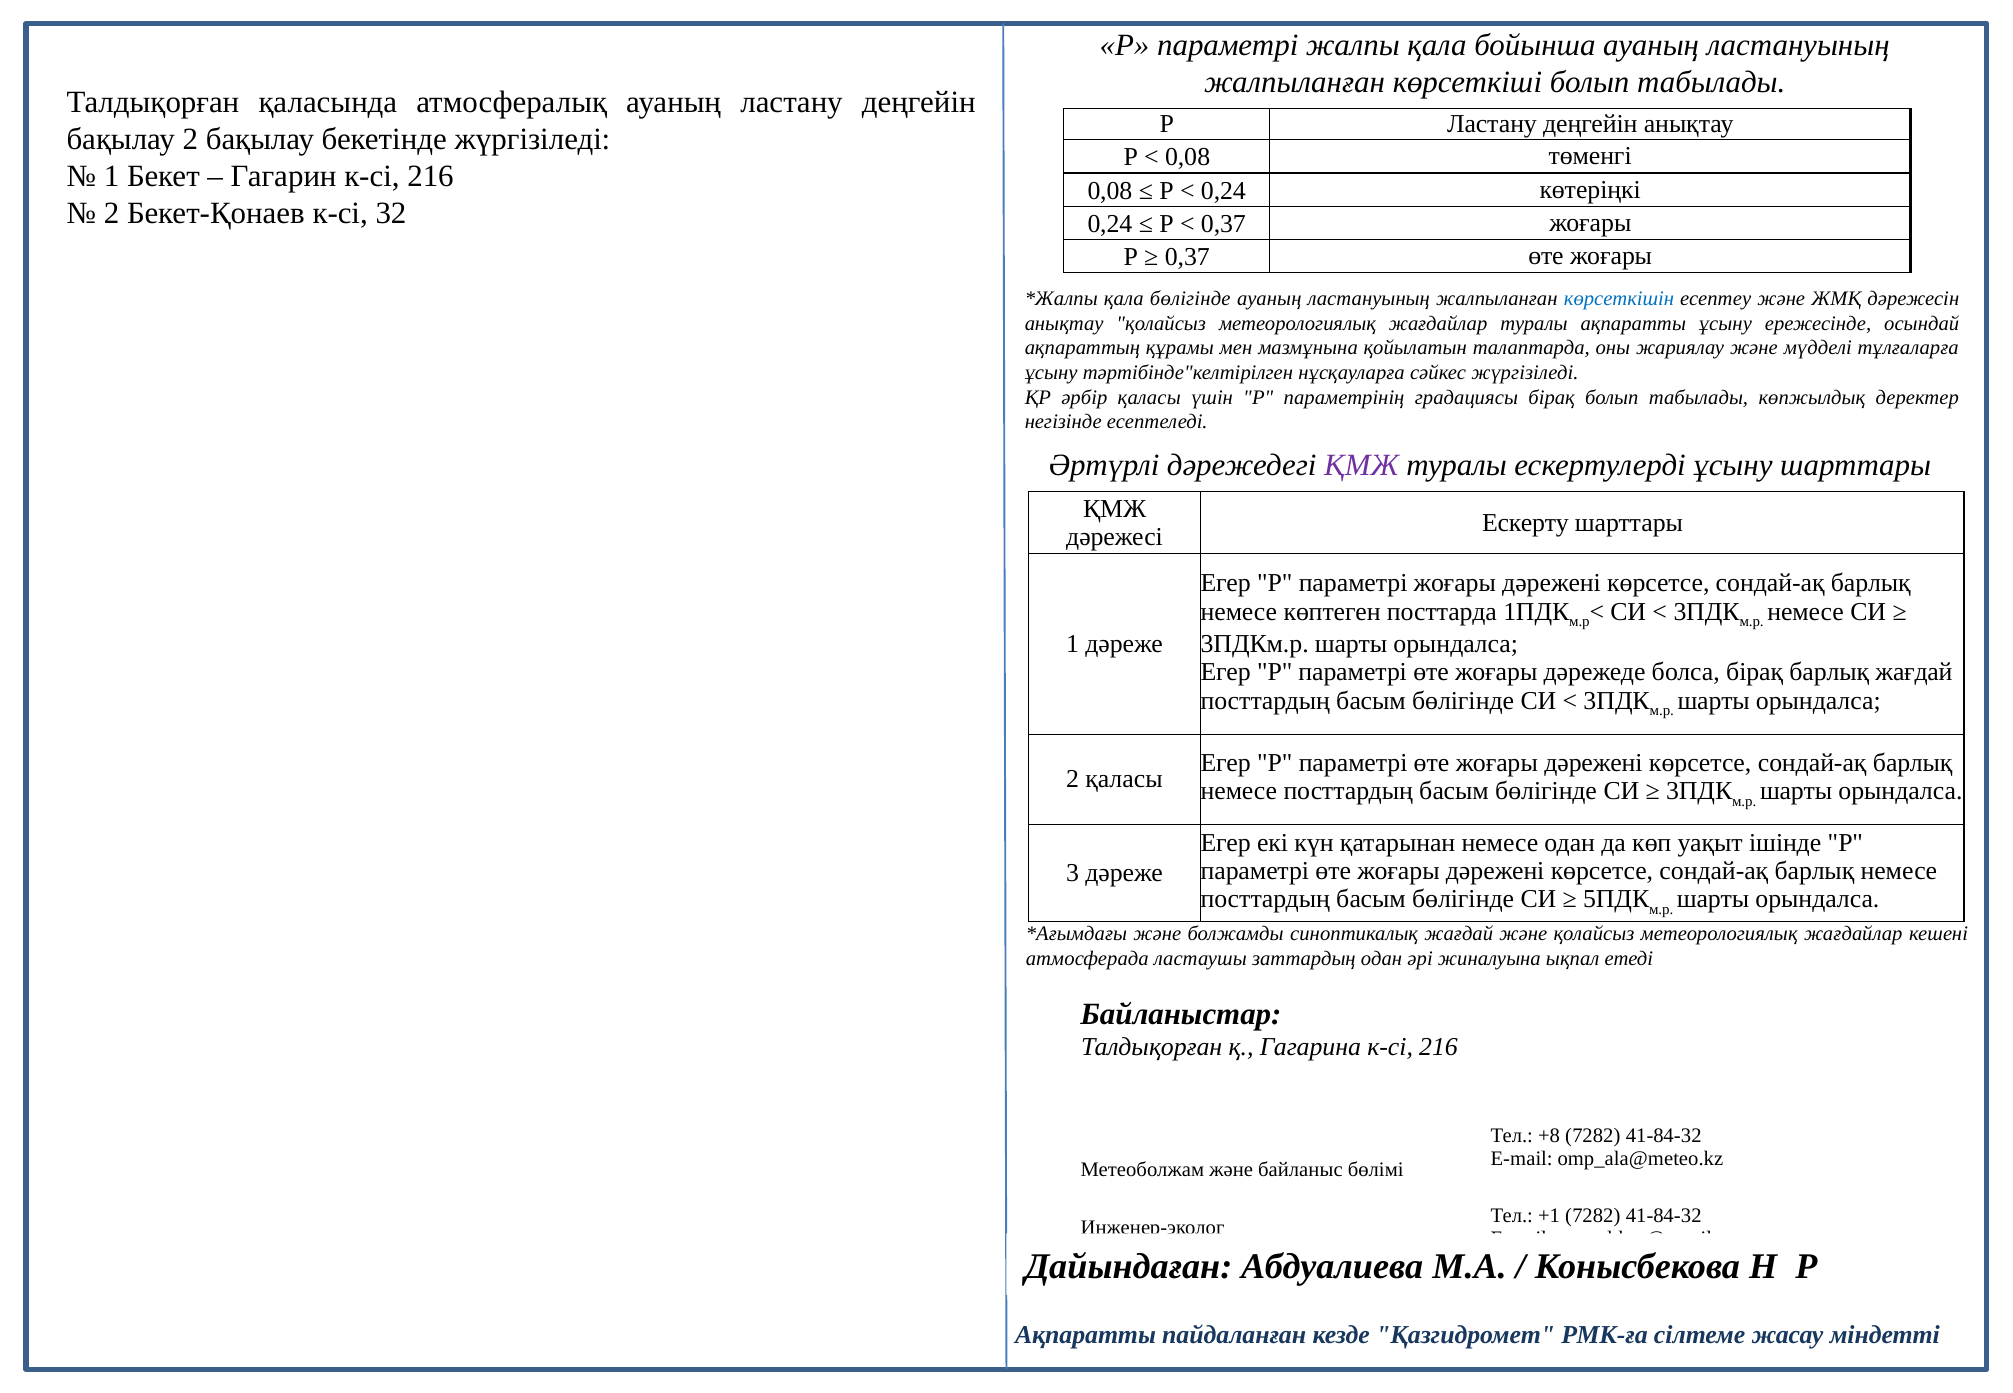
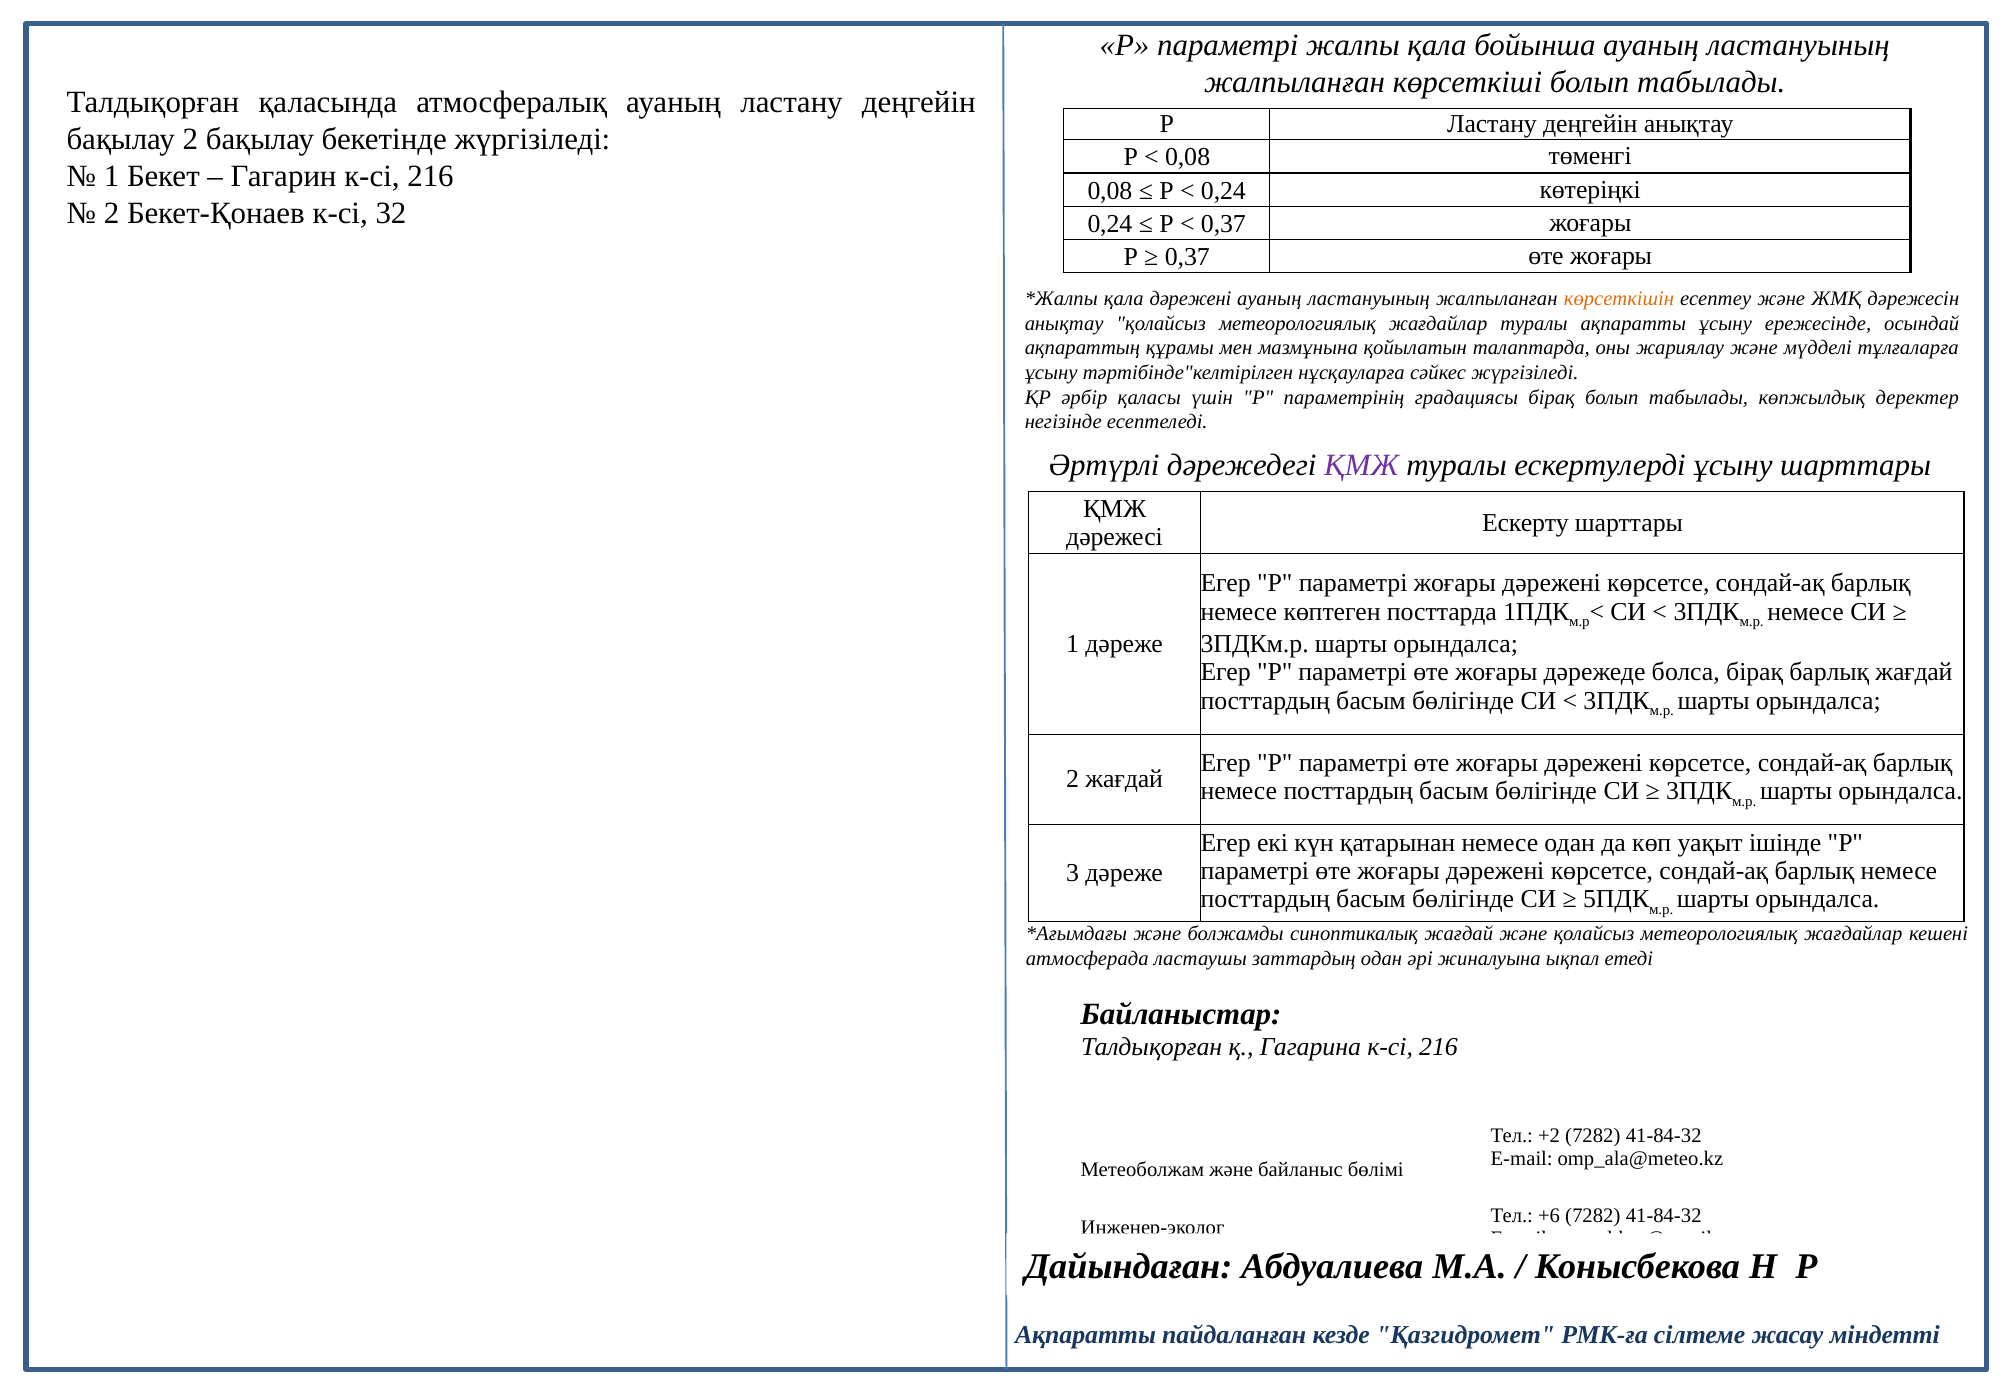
қала бөлігінде: бөлігінде -> дәрежені
көрсеткішін colour: blue -> orange
2 қаласы: қаласы -> жағдай
+8: +8 -> +2
+1: +1 -> +6
